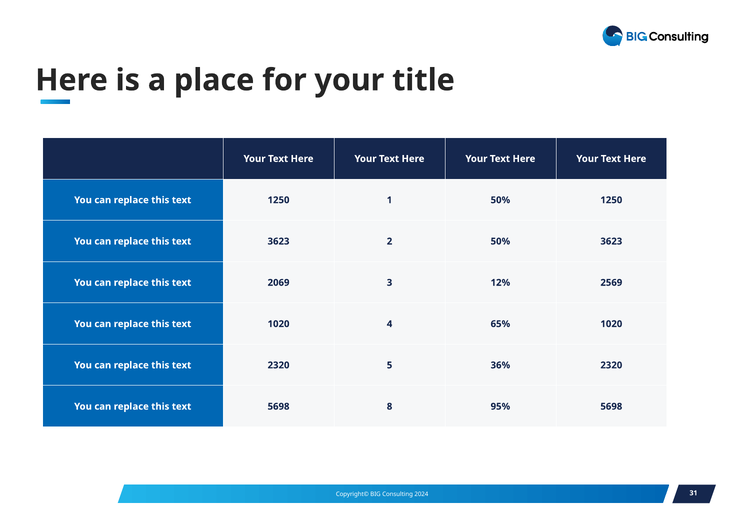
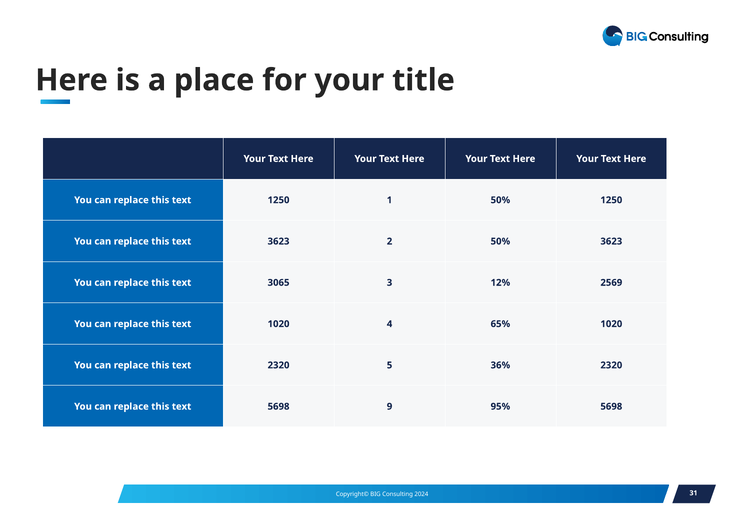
2069: 2069 -> 3065
8: 8 -> 9
